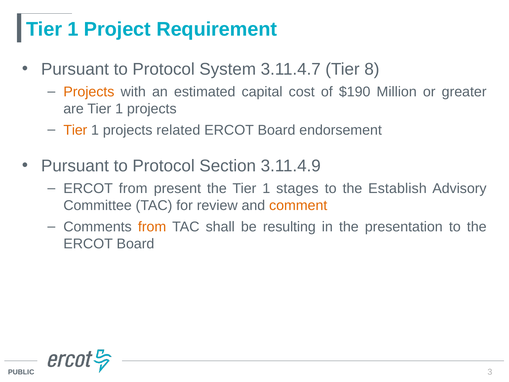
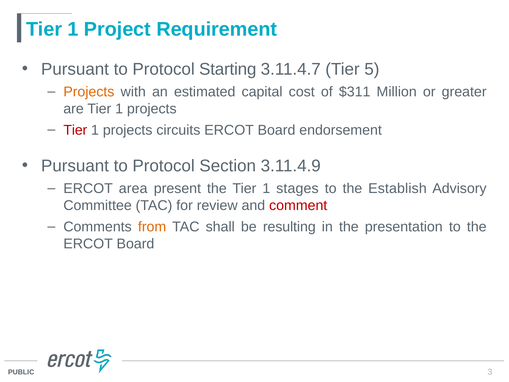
System: System -> Starting
8: 8 -> 5
$190: $190 -> $311
Tier at (75, 130) colour: orange -> red
related: related -> circuits
ERCOT from: from -> area
comment colour: orange -> red
